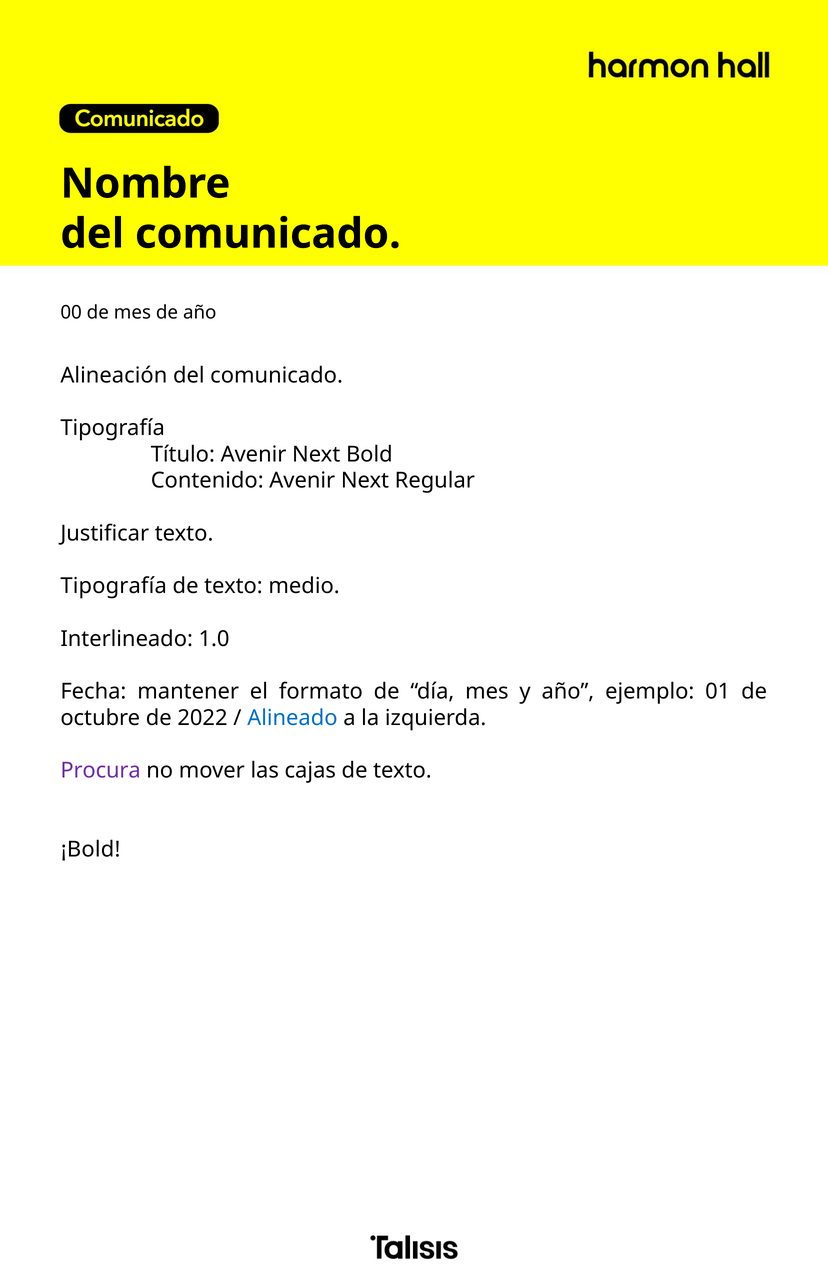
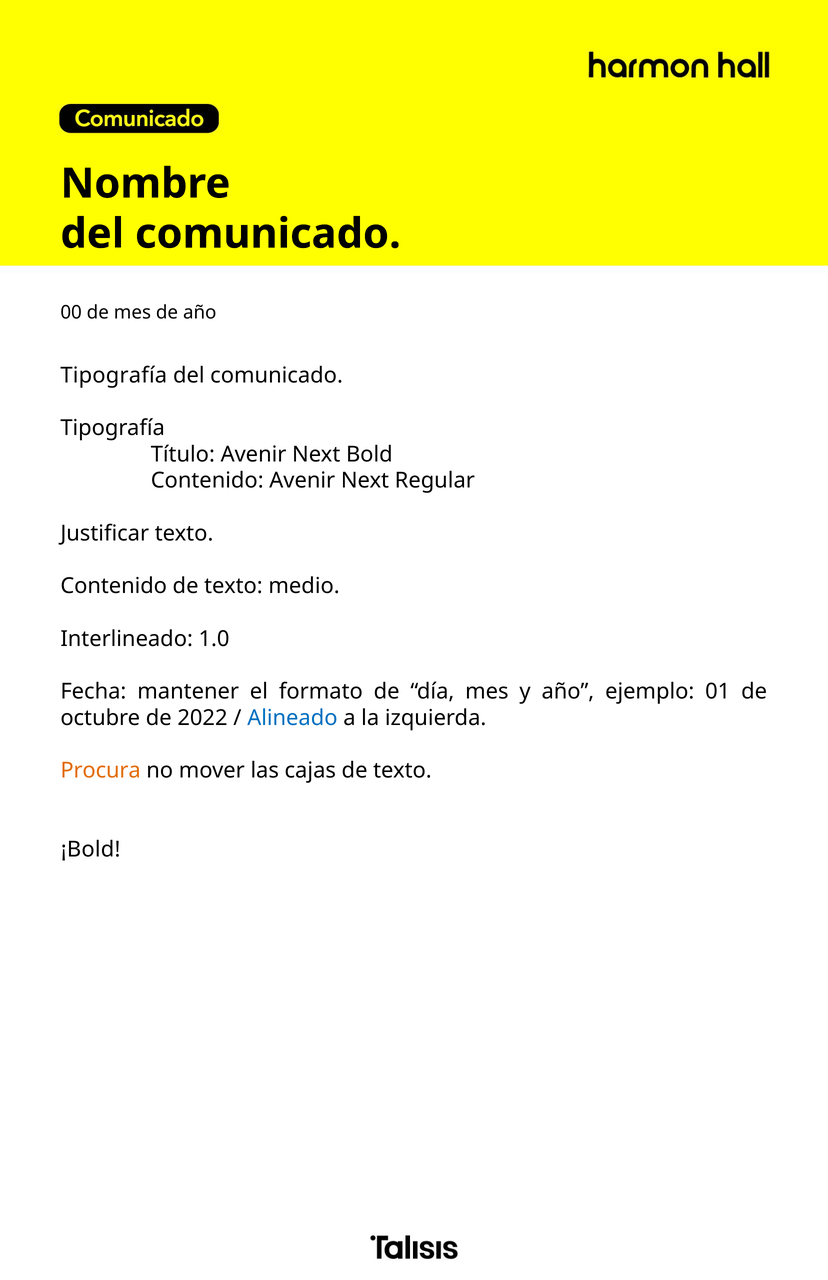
Alineación at (114, 375): Alineación -> Tipografía
Tipografía at (114, 586): Tipografía -> Contenido
Procura colour: purple -> orange
